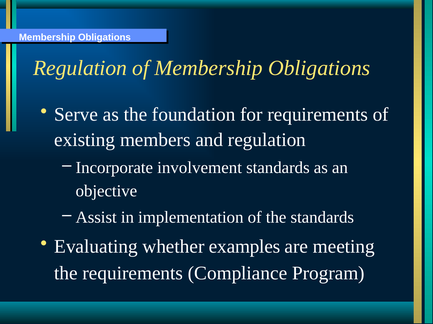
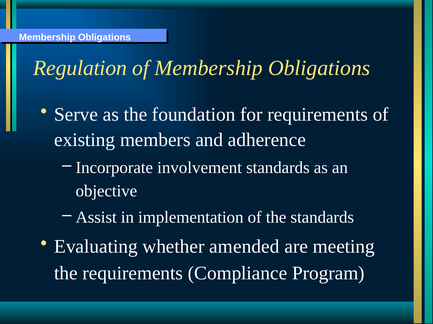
and regulation: regulation -> adherence
examples: examples -> amended
